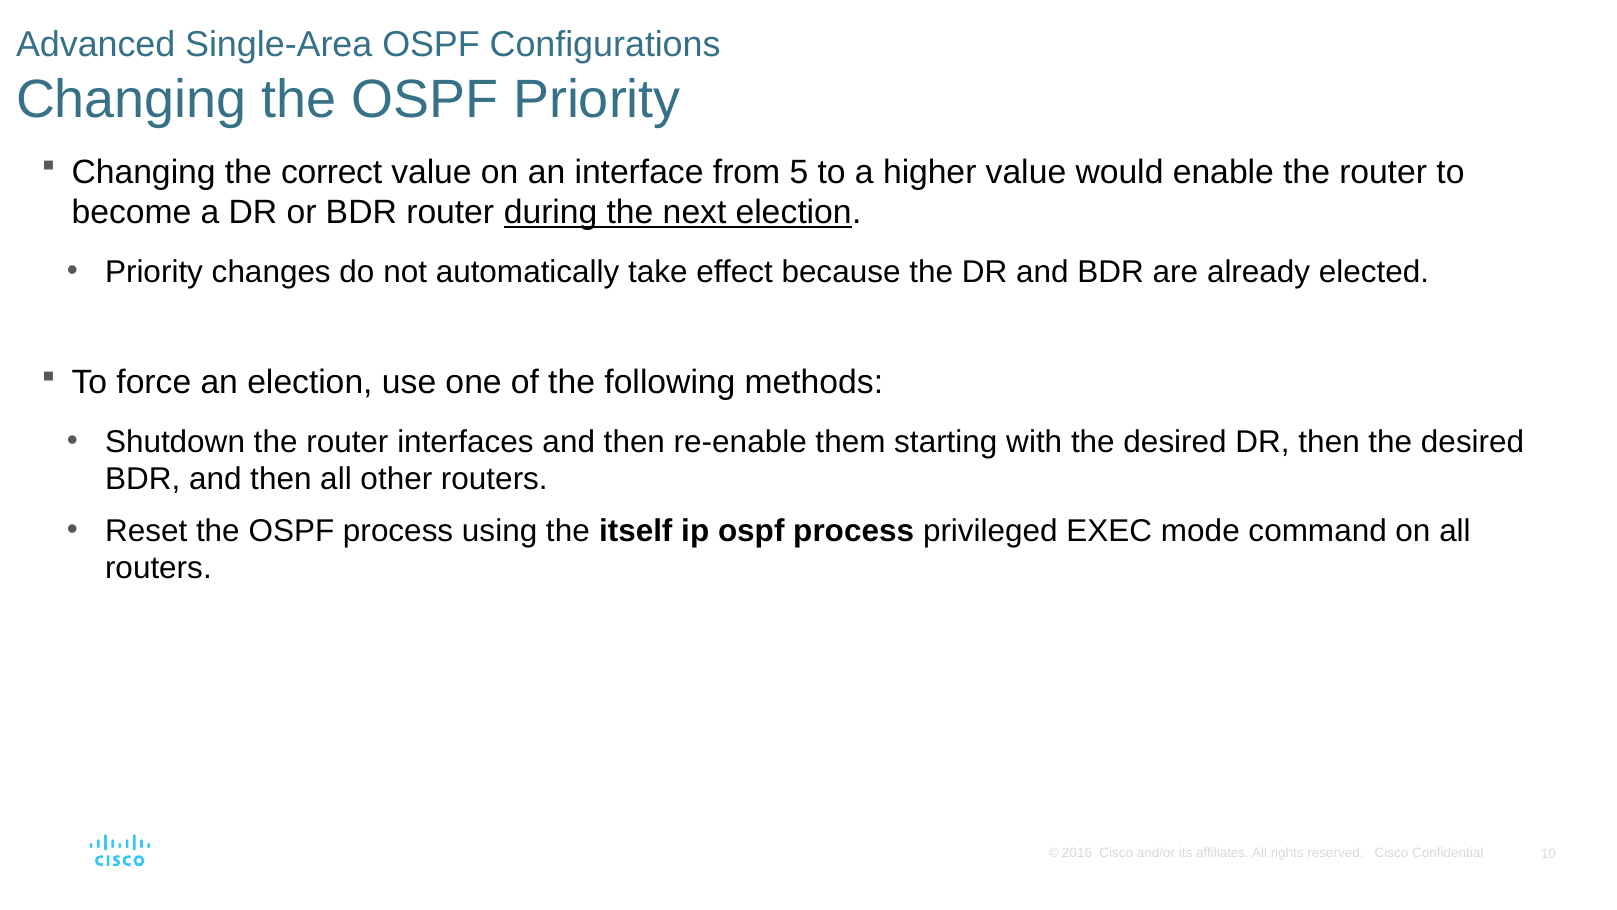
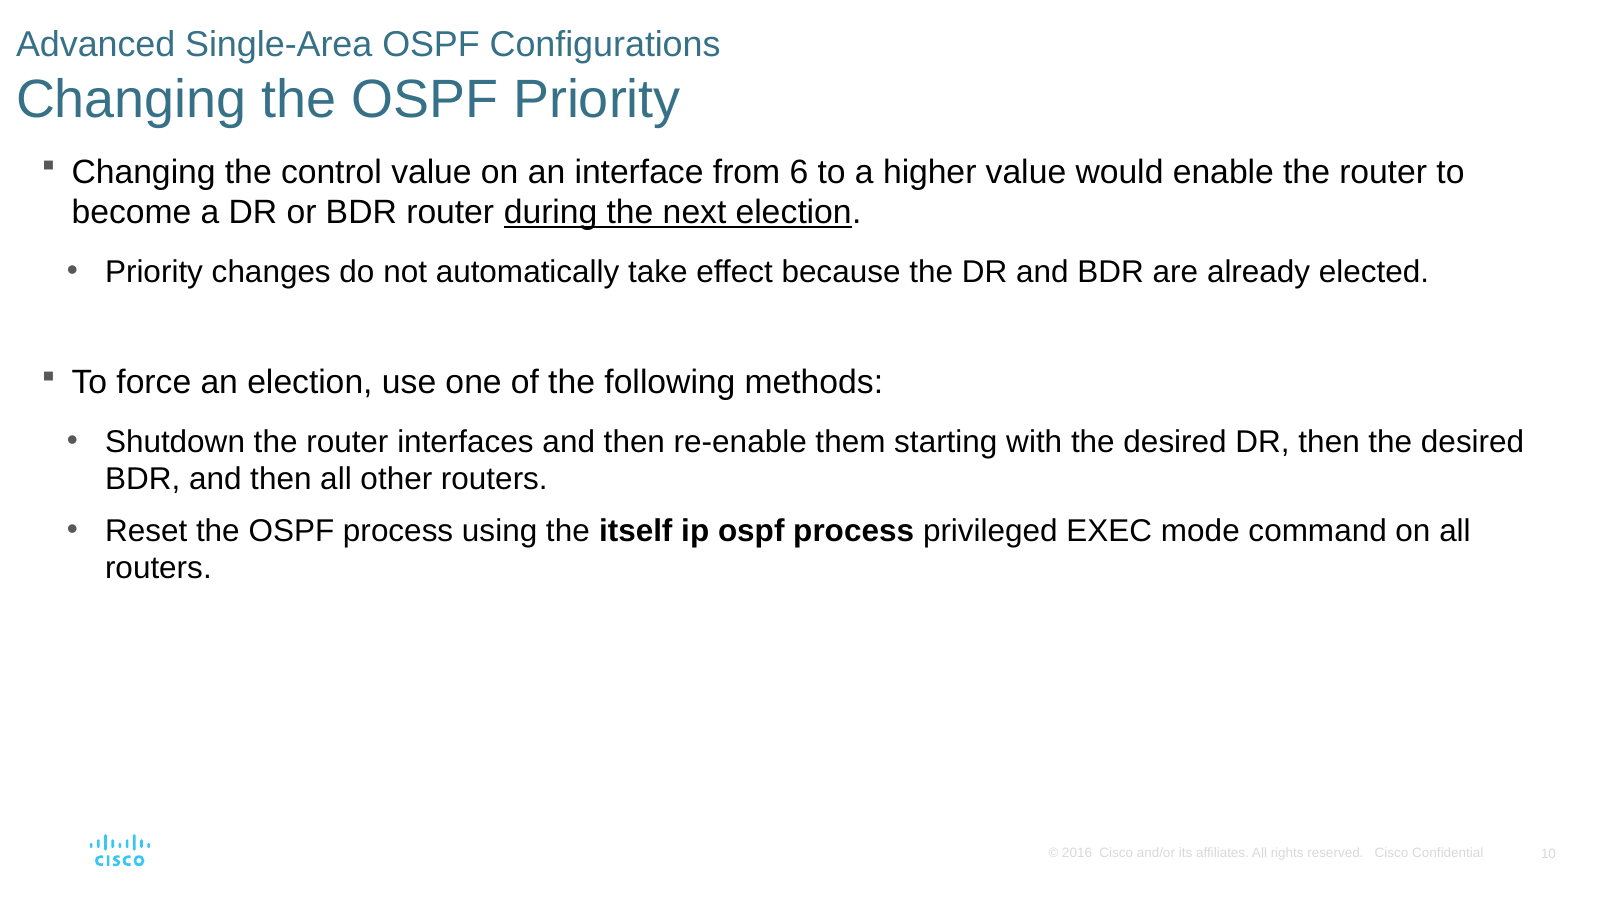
correct: correct -> control
5: 5 -> 6
